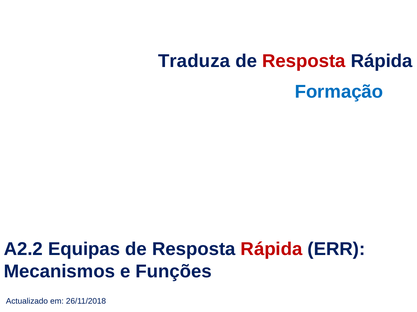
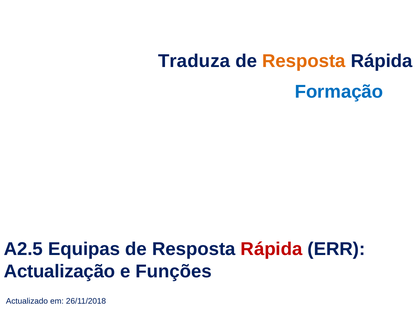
Resposta at (304, 61) colour: red -> orange
A2.2: A2.2 -> A2.5
Mecanismos: Mecanismos -> Actualização
